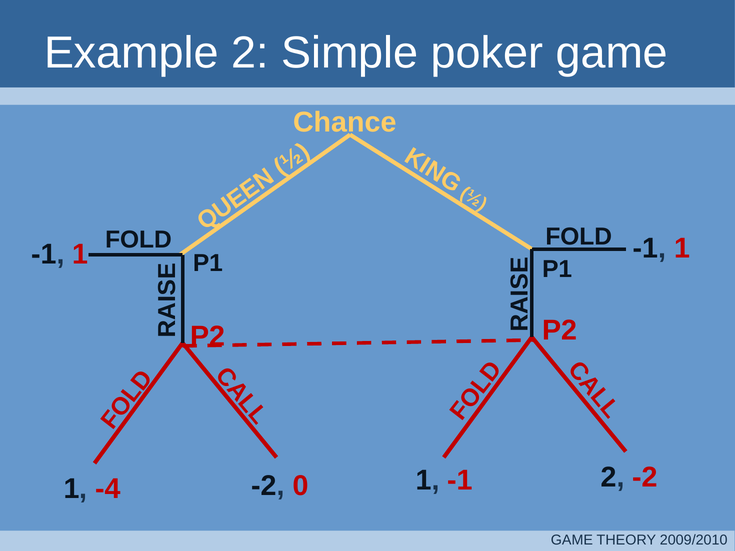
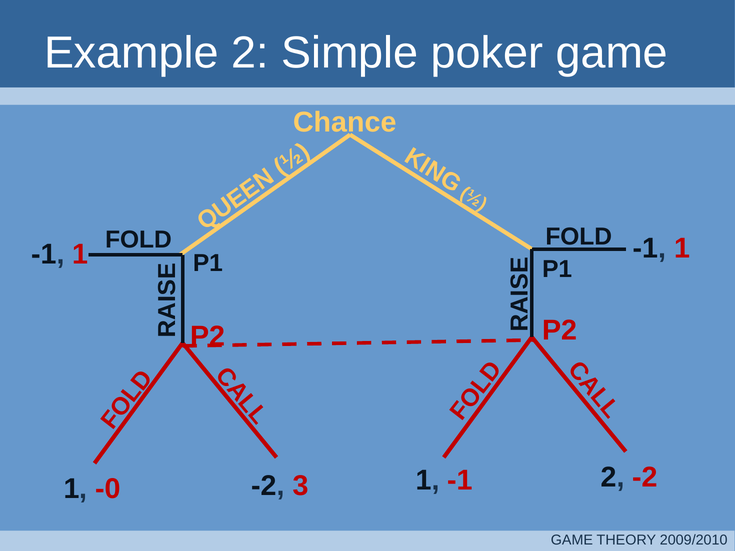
0: 0 -> 3
-4: -4 -> -0
